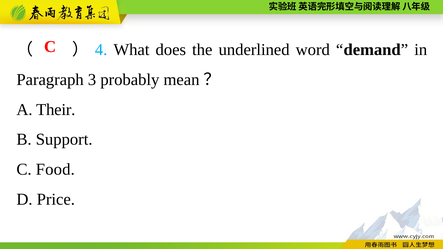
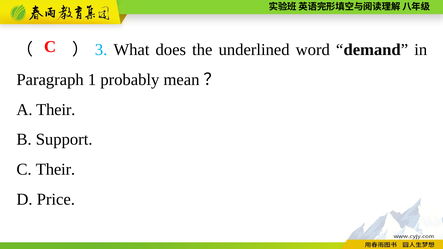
4: 4 -> 3
3: 3 -> 1
C Food: Food -> Their
